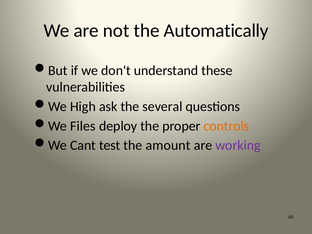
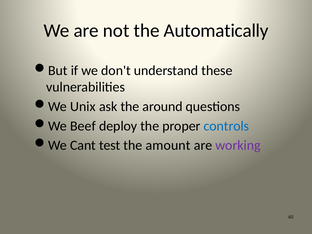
High: High -> Unix
several: several -> around
Files: Files -> Beef
controls colour: orange -> blue
